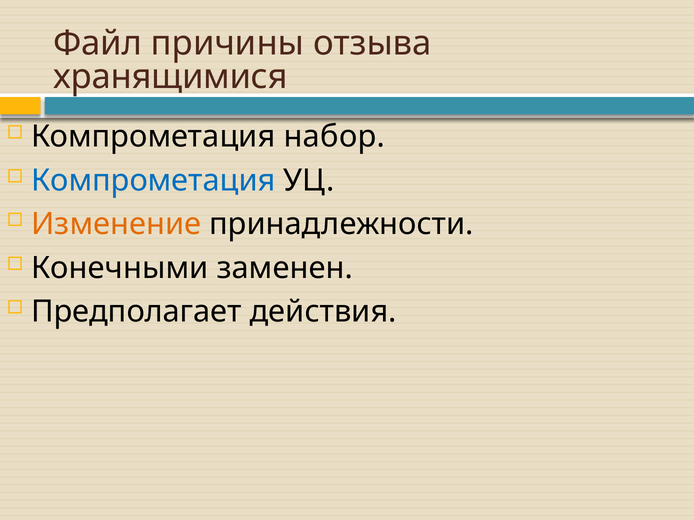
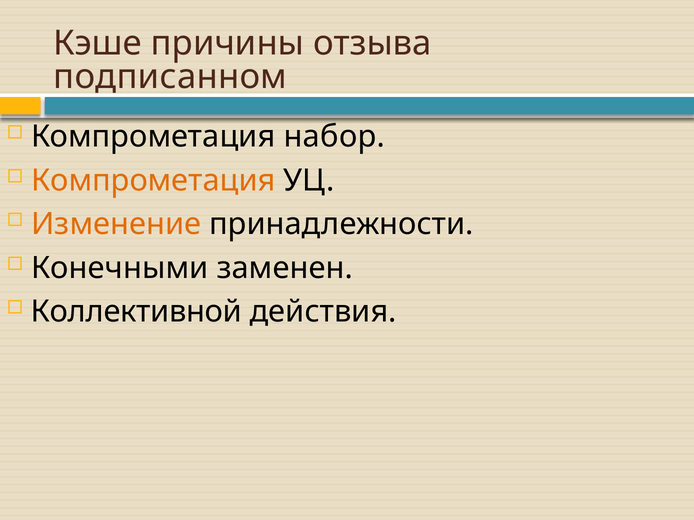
Файл: Файл -> Кэше
хранящимися: хранящимися -> подписанном
Компрометация at (153, 181) colour: blue -> orange
Предполагает: Предполагает -> Коллективной
